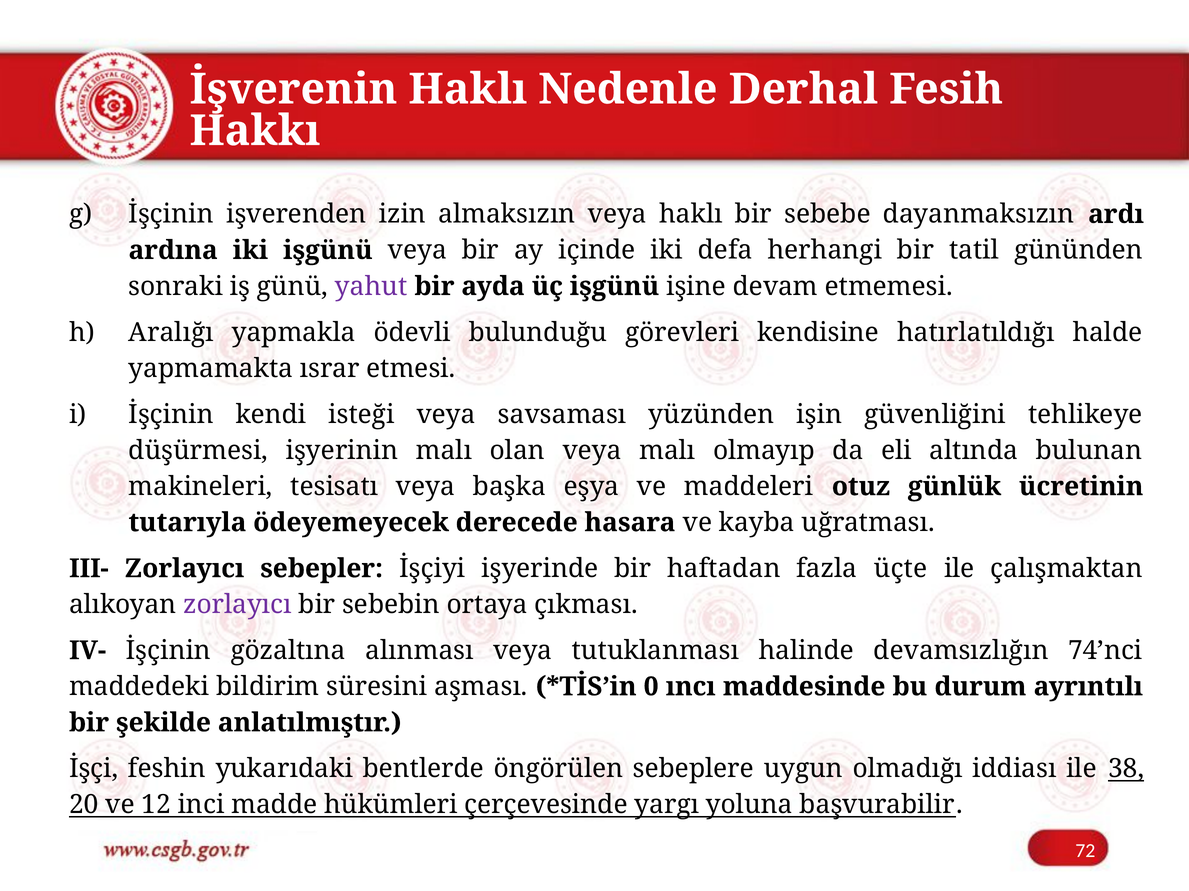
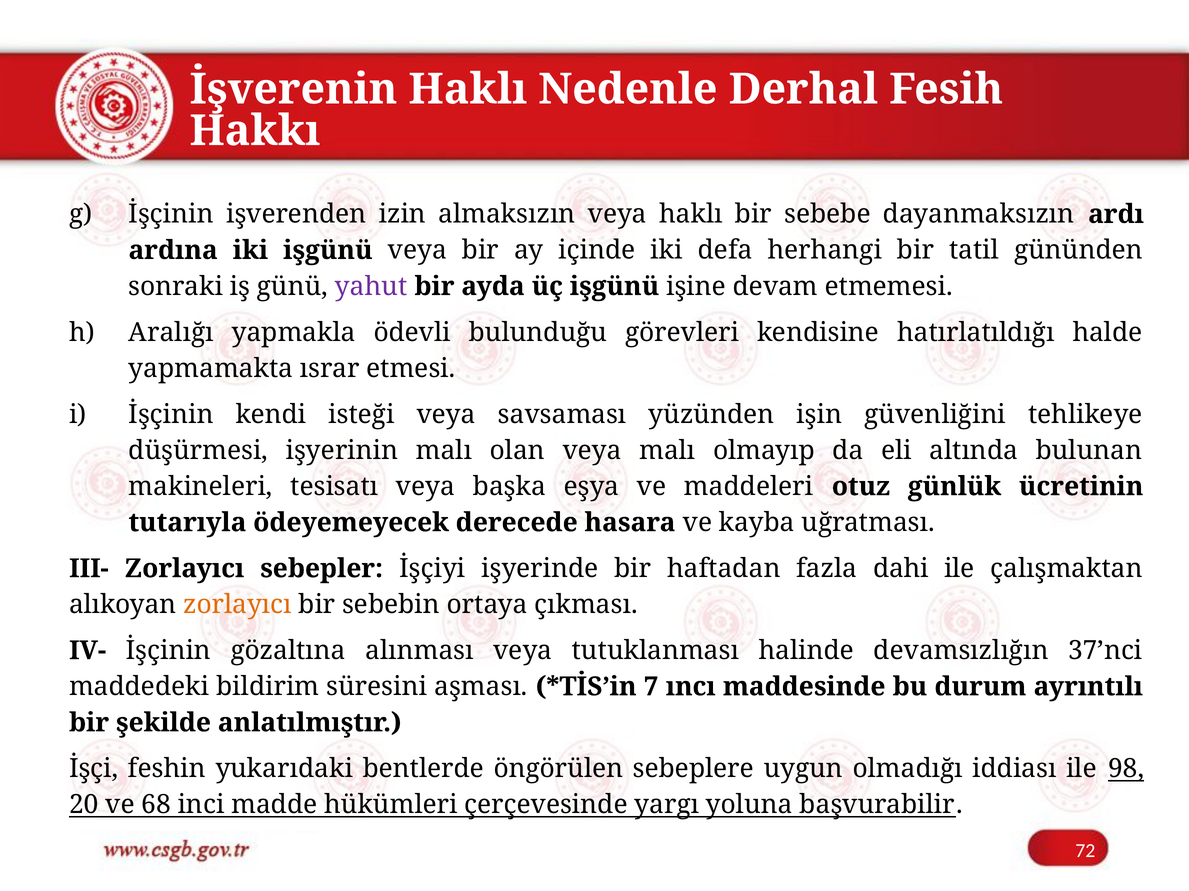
üçte: üçte -> dahi
zorlayıcı at (238, 605) colour: purple -> orange
74’nci: 74’nci -> 37’nci
0: 0 -> 7
38: 38 -> 98
12: 12 -> 68
